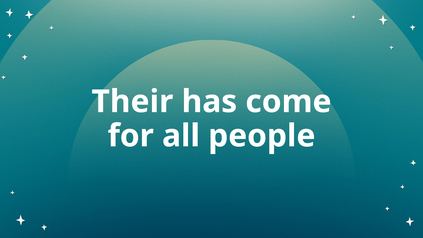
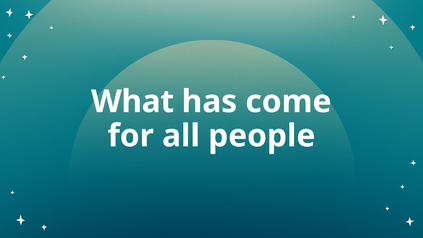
Their: Their -> What
